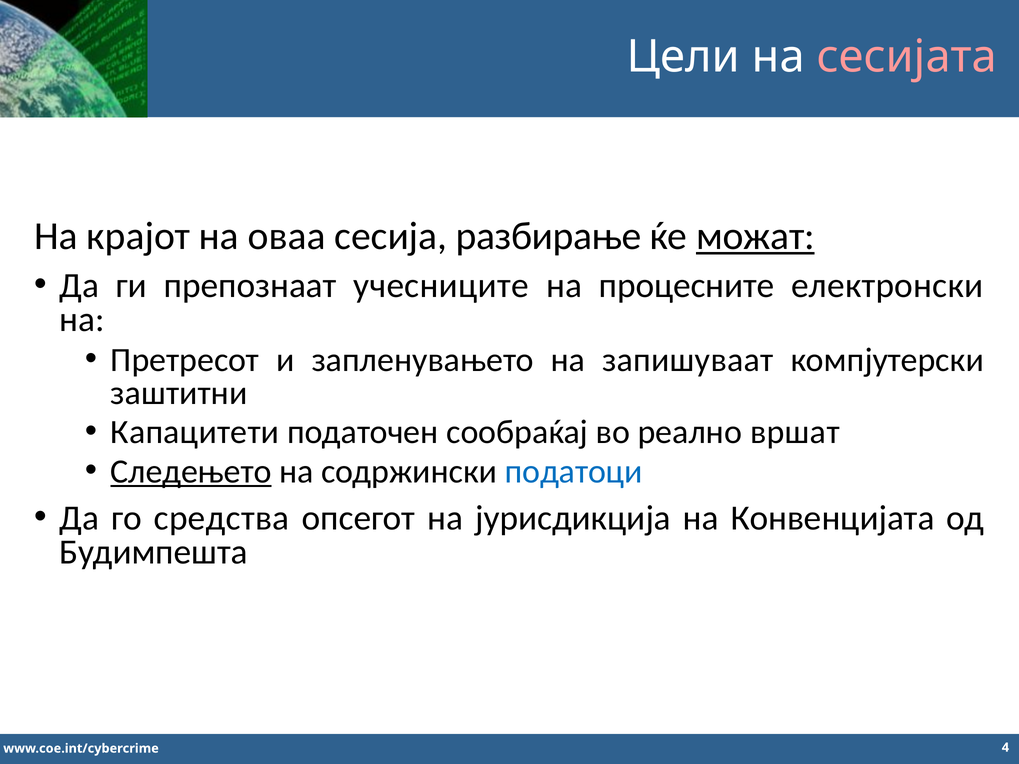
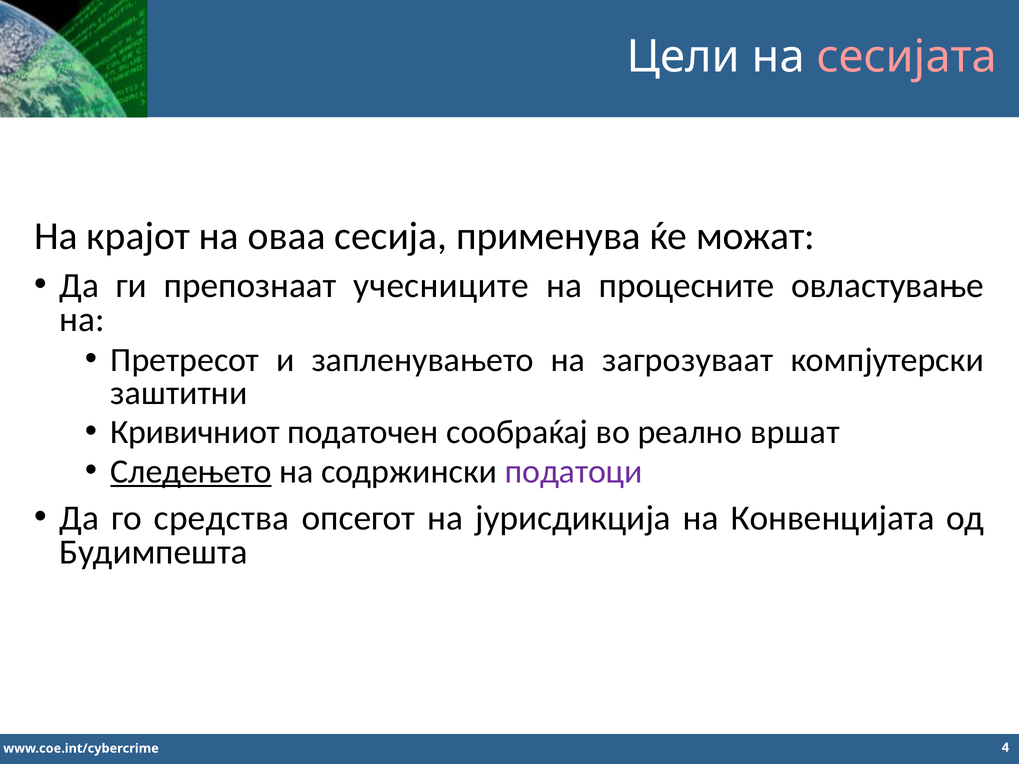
разбирање: разбирање -> применува
можат underline: present -> none
електронски: електронски -> овластување
запишуваат: запишуваат -> загрозуваат
Капацитети: Капацитети -> Кривичниот
податоци colour: blue -> purple
